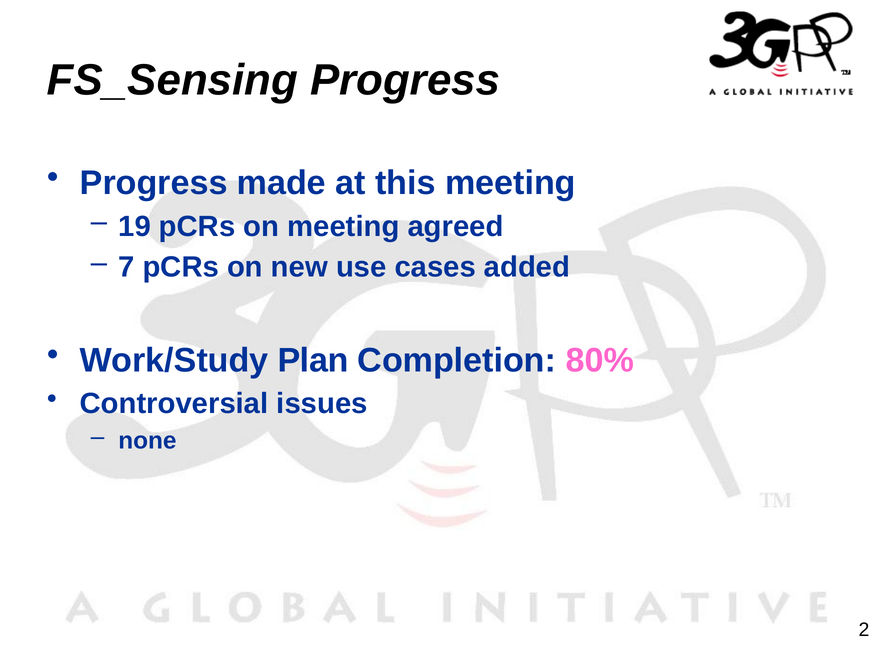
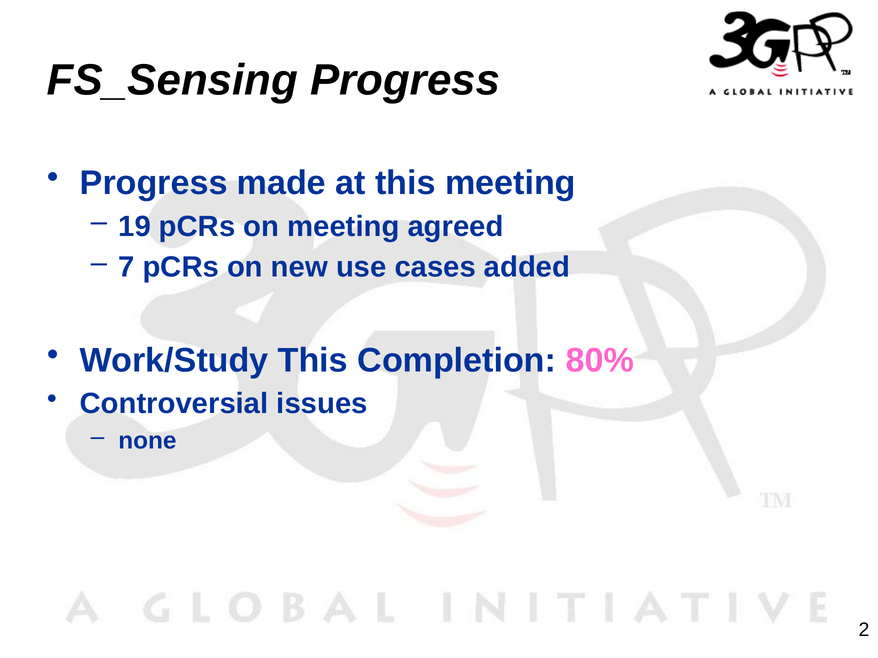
Work/Study Plan: Plan -> This
